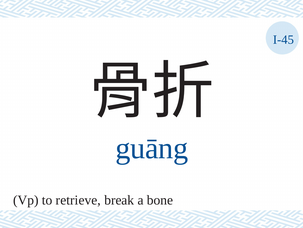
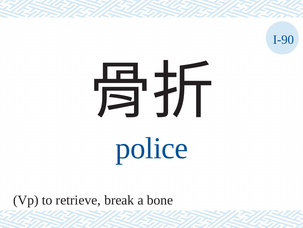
I-45: I-45 -> I-90
guāng: guāng -> police
